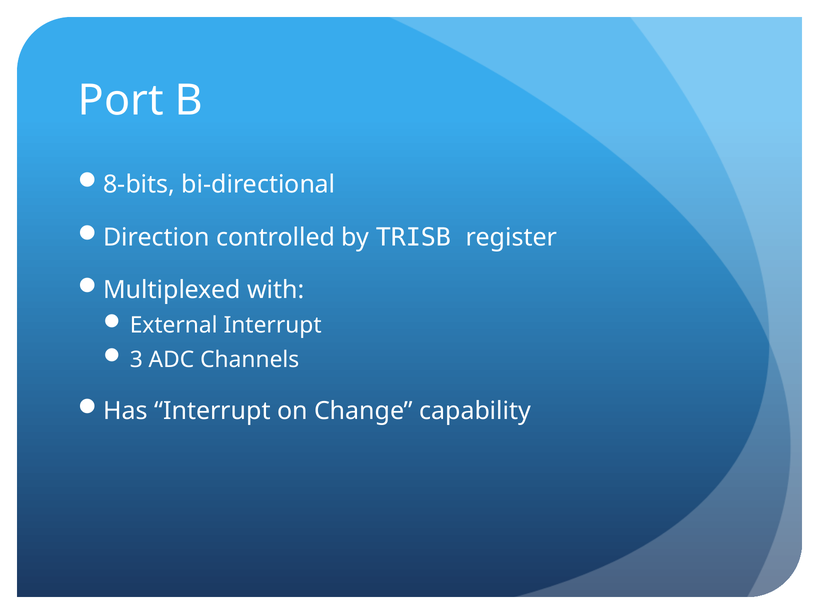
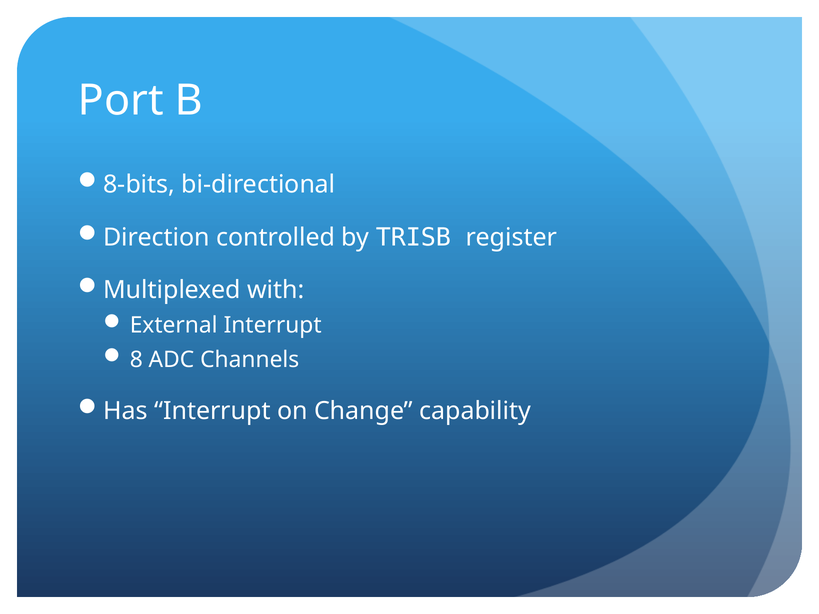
3: 3 -> 8
